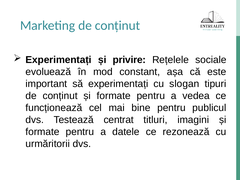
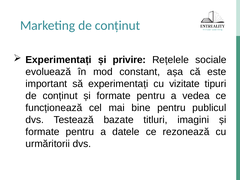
slogan: slogan -> vizitate
centrat: centrat -> bazate
